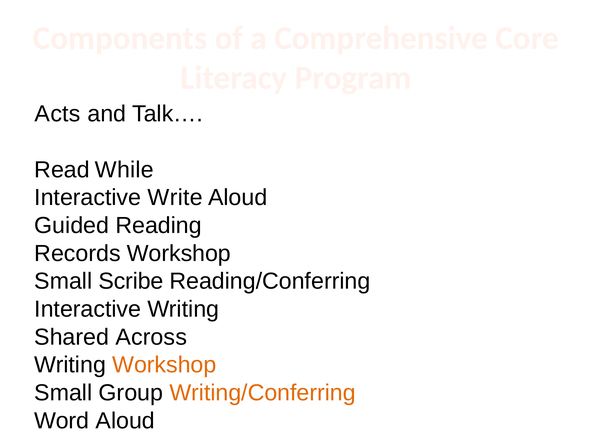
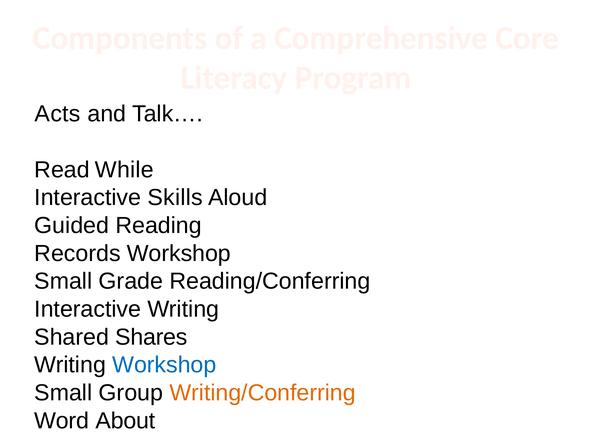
Write: Write -> Skills
Scribe: Scribe -> Grade
Across: Across -> Shares
Workshop at (164, 365) colour: orange -> blue
Word Aloud: Aloud -> About
